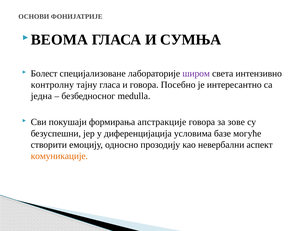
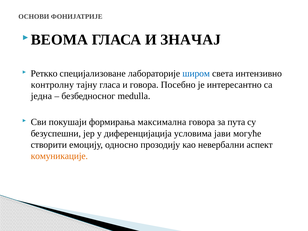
СУМЊА: СУМЊА -> ЗНАЧАЈ
Болест: Болест -> Реткко
широм colour: purple -> blue
апстракције: апстракције -> максимална
зове: зове -> пута
базе: базе -> јави
